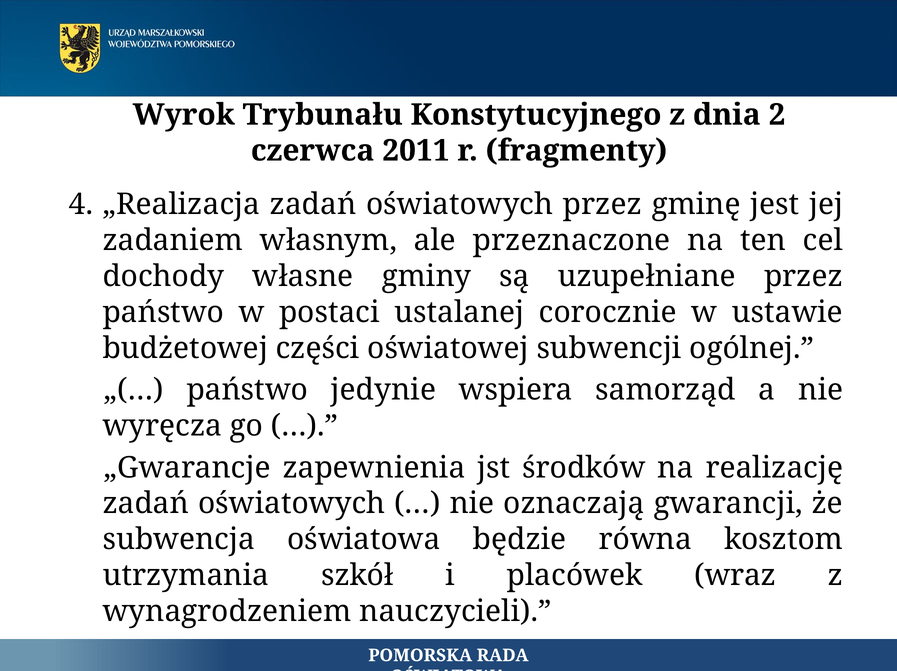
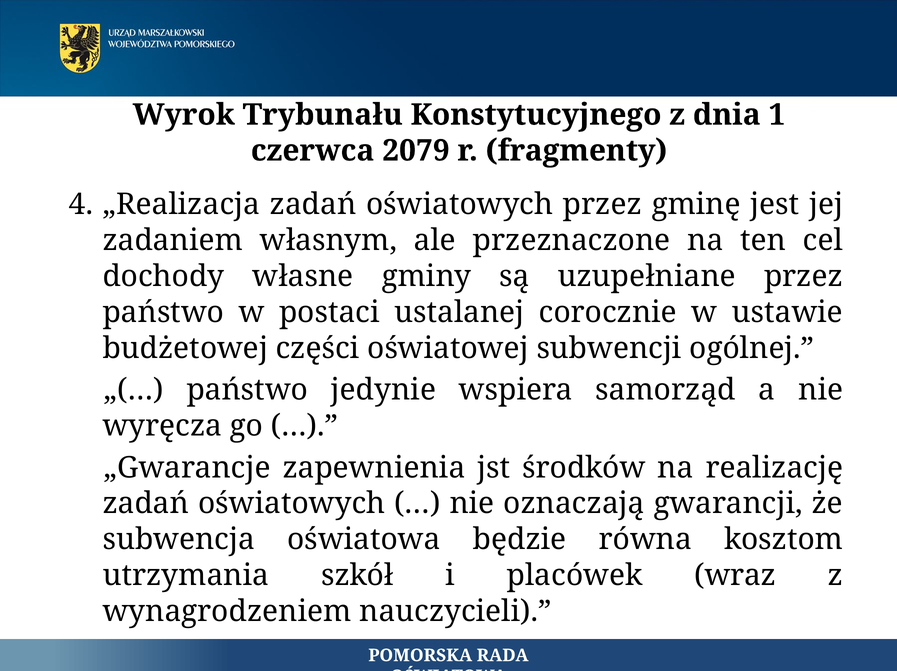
2: 2 -> 1
2011: 2011 -> 2079
